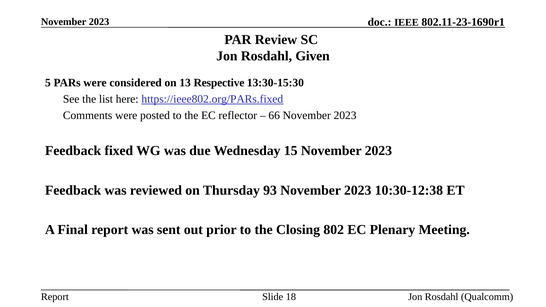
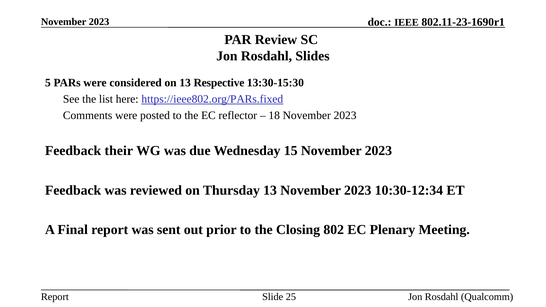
Given: Given -> Slides
66: 66 -> 18
fixed: fixed -> their
Thursday 93: 93 -> 13
10:30-12:38: 10:30-12:38 -> 10:30-12:34
18: 18 -> 25
